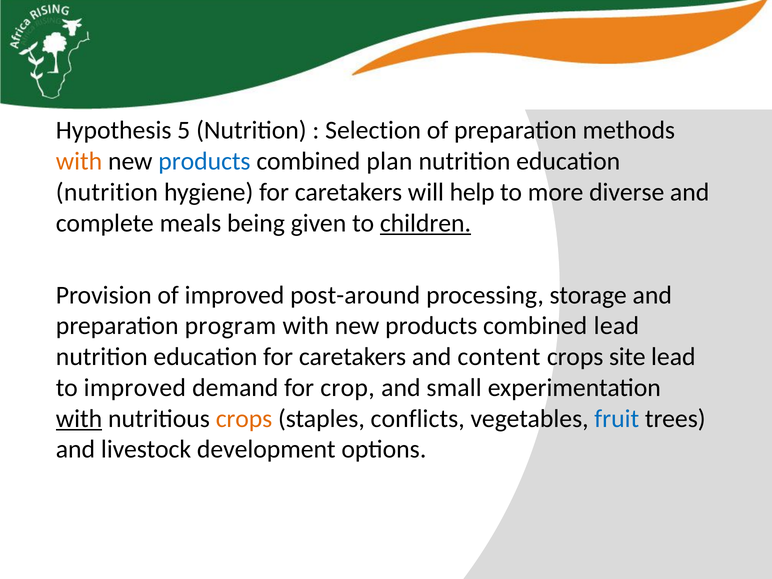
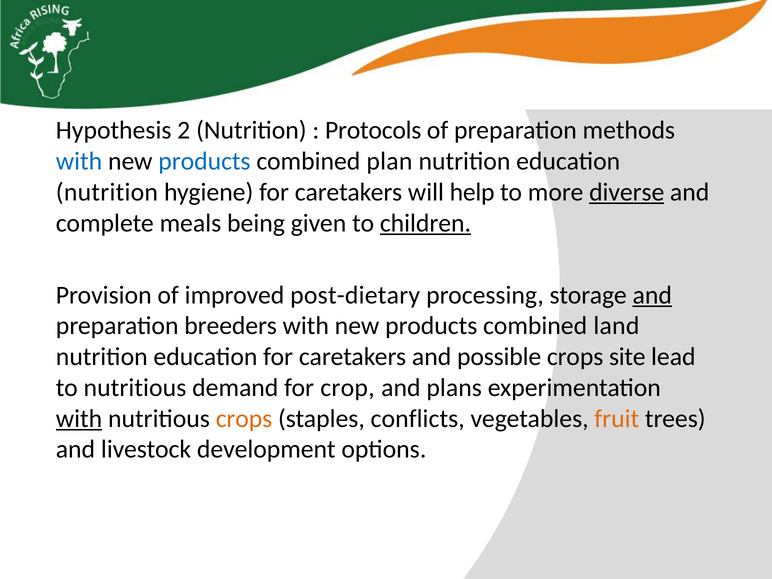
5: 5 -> 2
Selection: Selection -> Protocols
with at (79, 161) colour: orange -> blue
diverse underline: none -> present
post-around: post-around -> post-dietary
and at (652, 295) underline: none -> present
program: program -> breeders
combined lead: lead -> land
content: content -> possible
to improved: improved -> nutritious
small: small -> plans
fruit colour: blue -> orange
